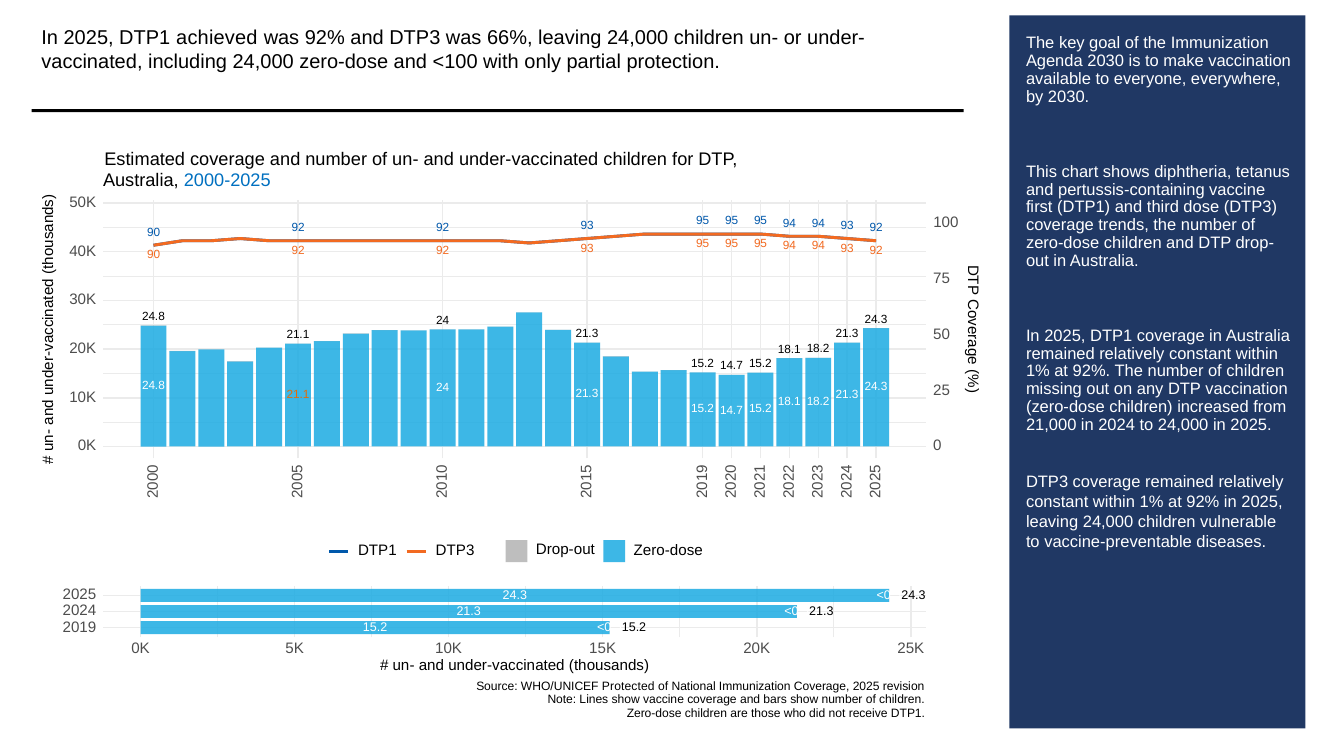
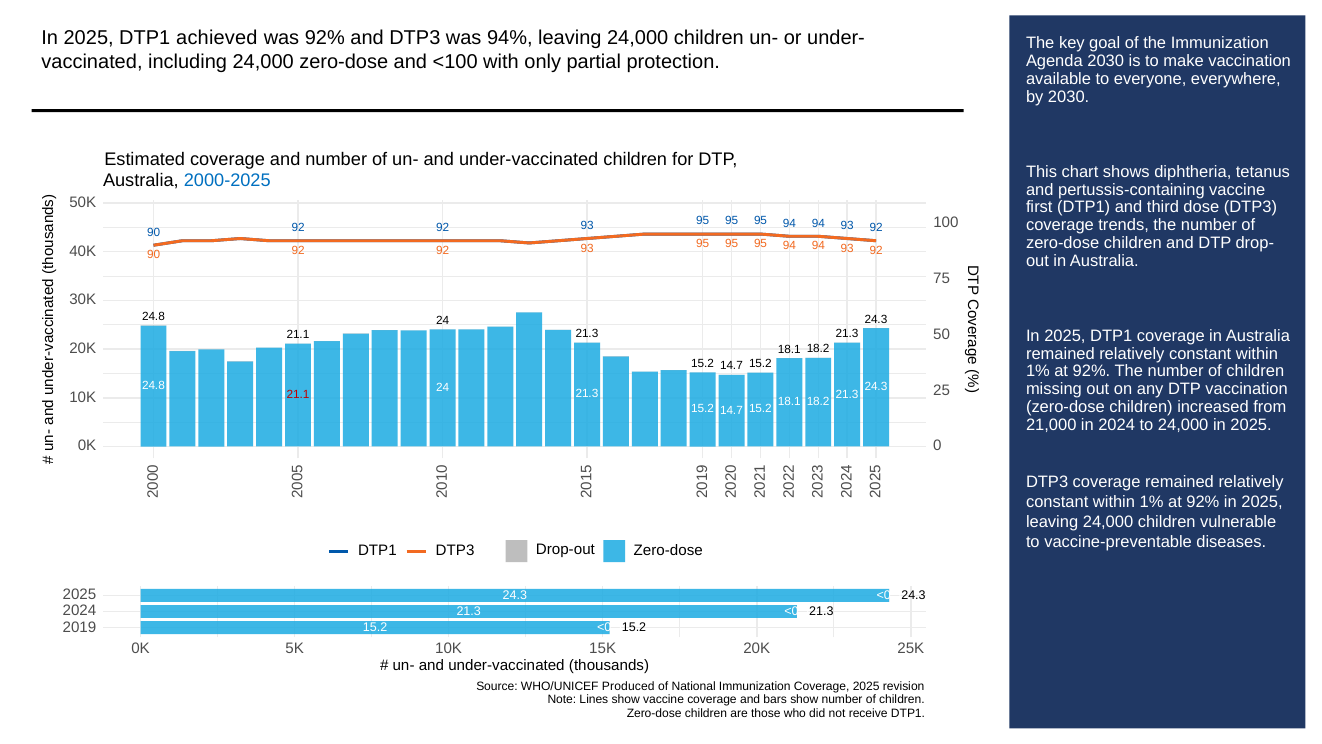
66%: 66% -> 94%
21.1 at (298, 394) colour: orange -> red
Protected: Protected -> Produced
